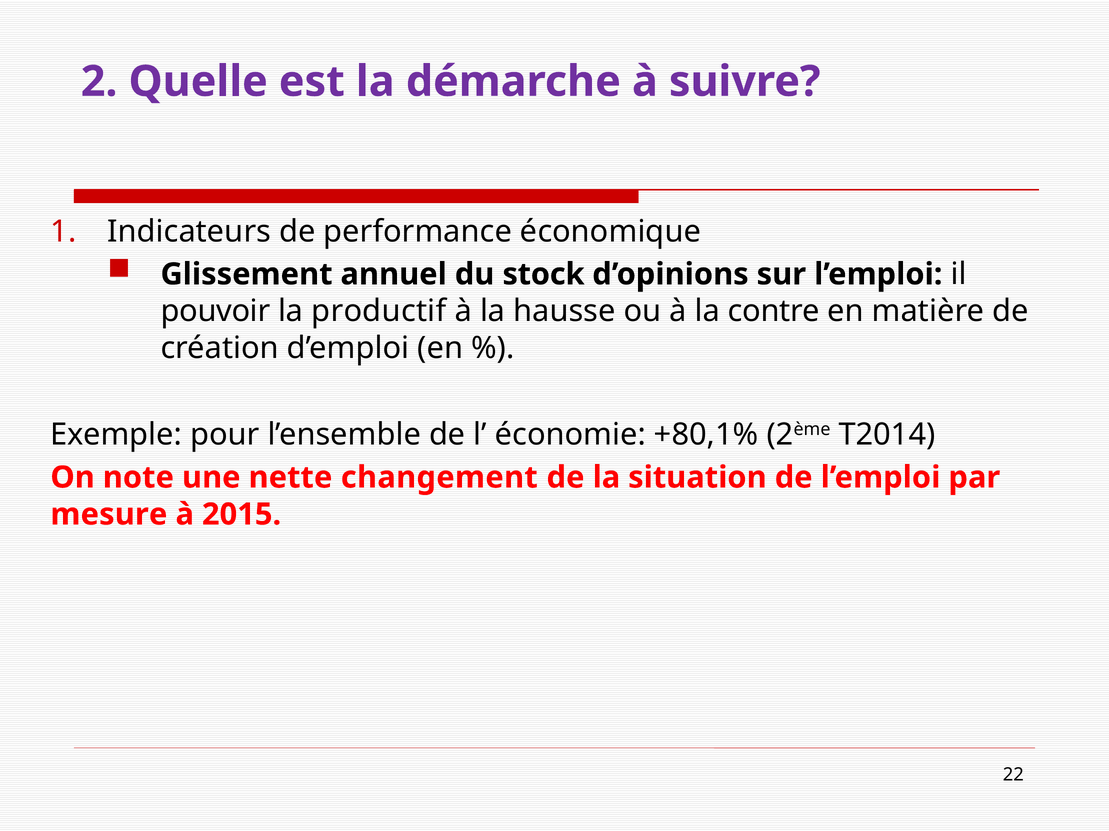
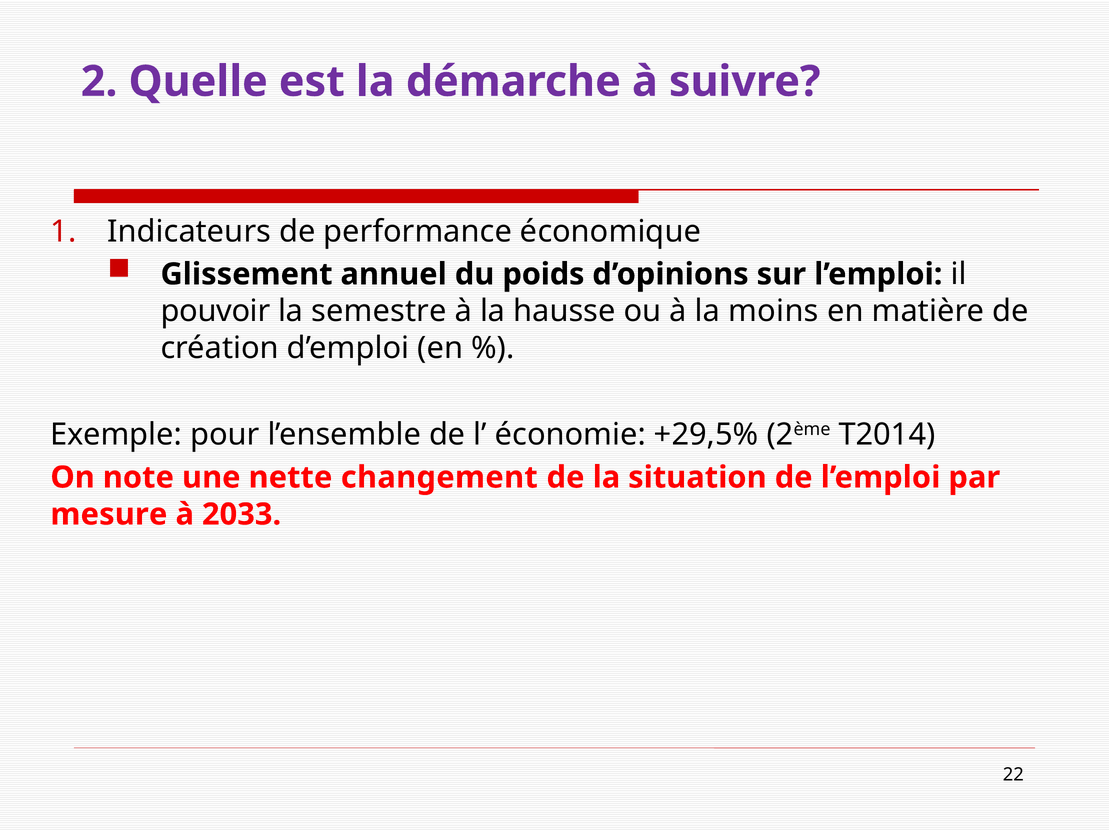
stock: stock -> poids
productif: productif -> semestre
contre: contre -> moins
+80,1%: +80,1% -> +29,5%
2015: 2015 -> 2033
